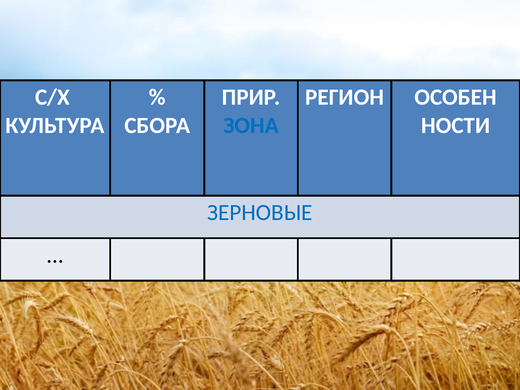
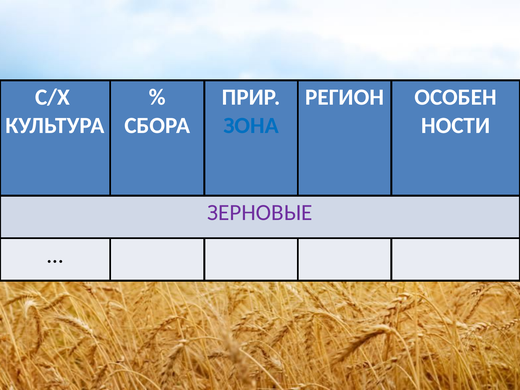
ЗЕРНОВЫЕ colour: blue -> purple
